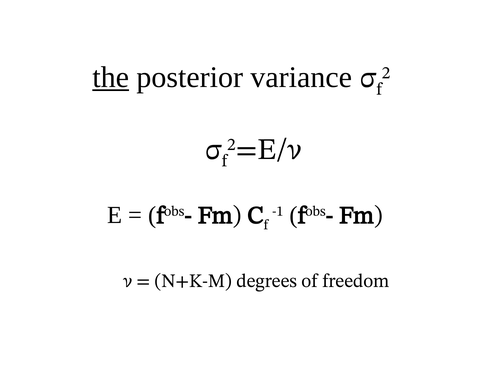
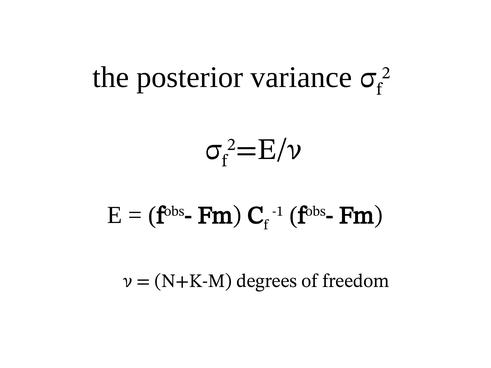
the underline: present -> none
